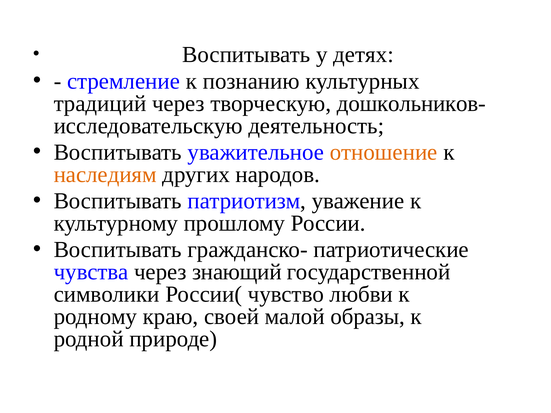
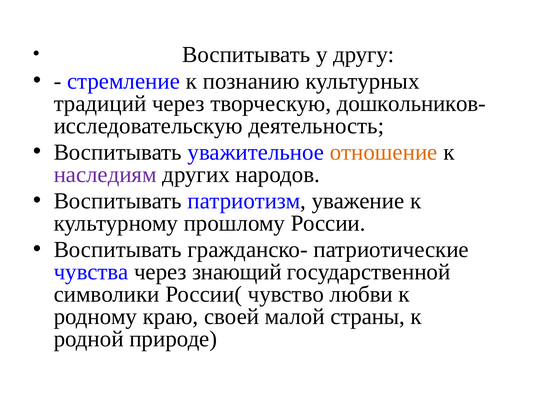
детях: детях -> другу
наследиям colour: orange -> purple
образы: образы -> страны
